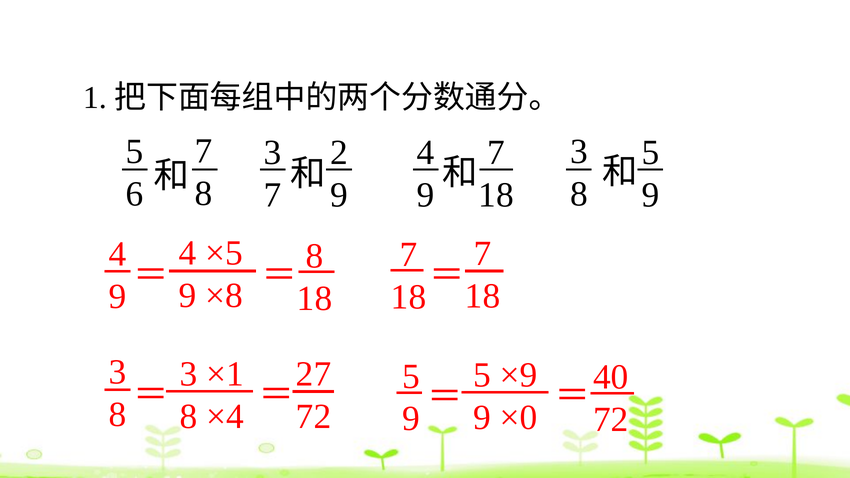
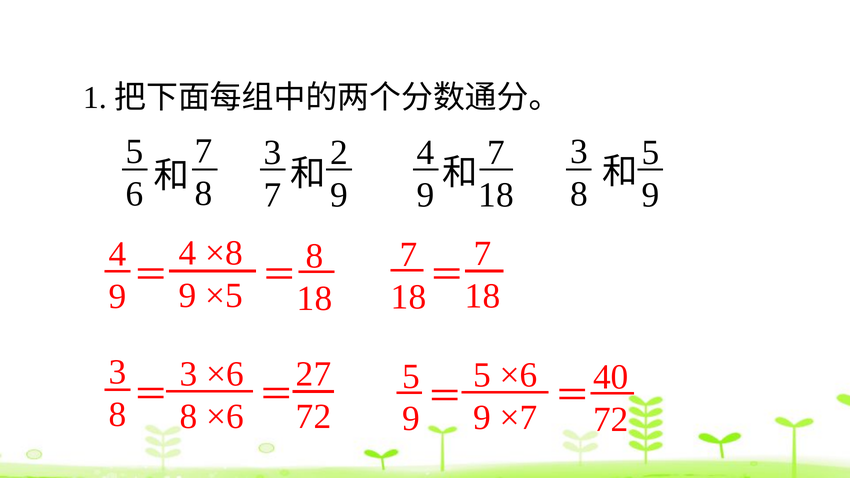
×5: ×5 -> ×8
×8: ×8 -> ×5
3 ×1: ×1 -> ×6
5 ×9: ×9 -> ×6
8 ×4: ×4 -> ×6
×0: ×0 -> ×7
